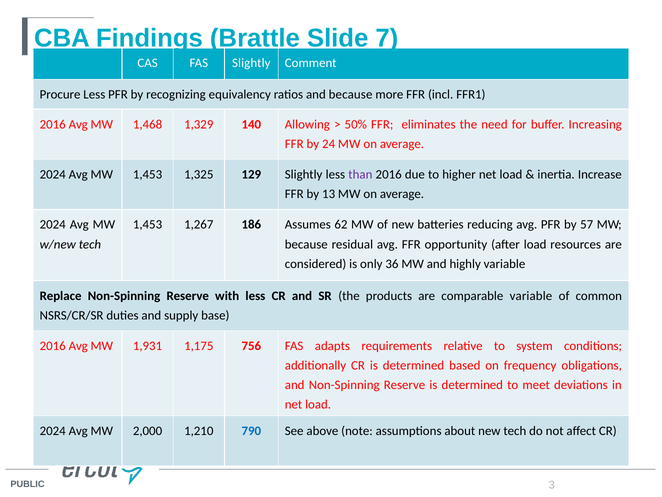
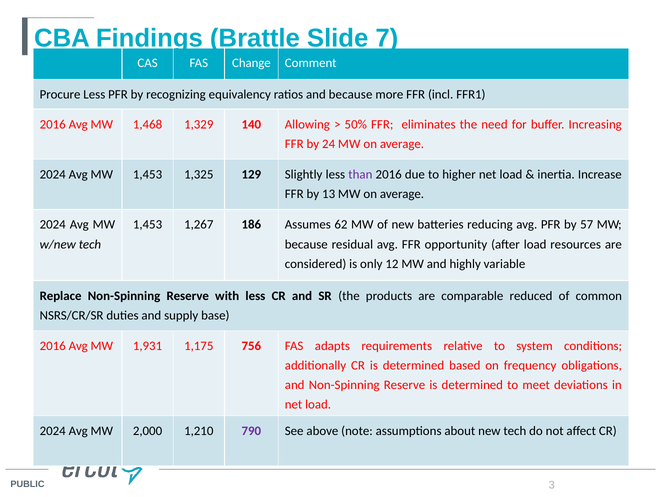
FAS Slightly: Slightly -> Change
36: 36 -> 12
comparable variable: variable -> reduced
790 colour: blue -> purple
